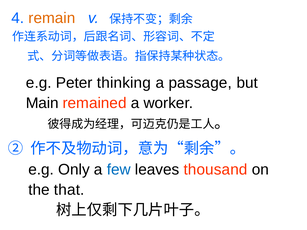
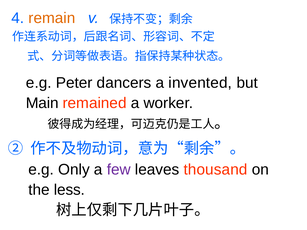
thinking: thinking -> dancers
passage: passage -> invented
few colour: blue -> purple
that: that -> less
